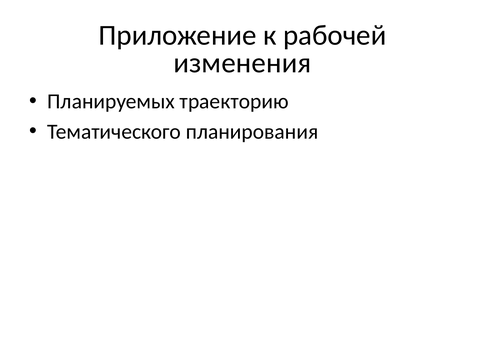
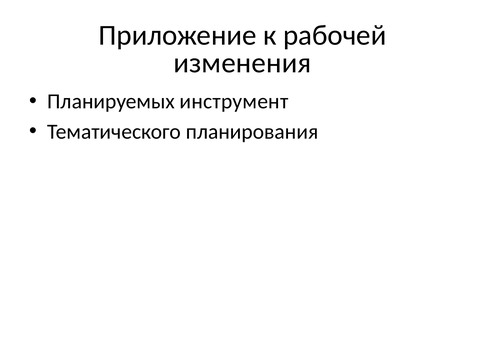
траекторию: траекторию -> инструмент
